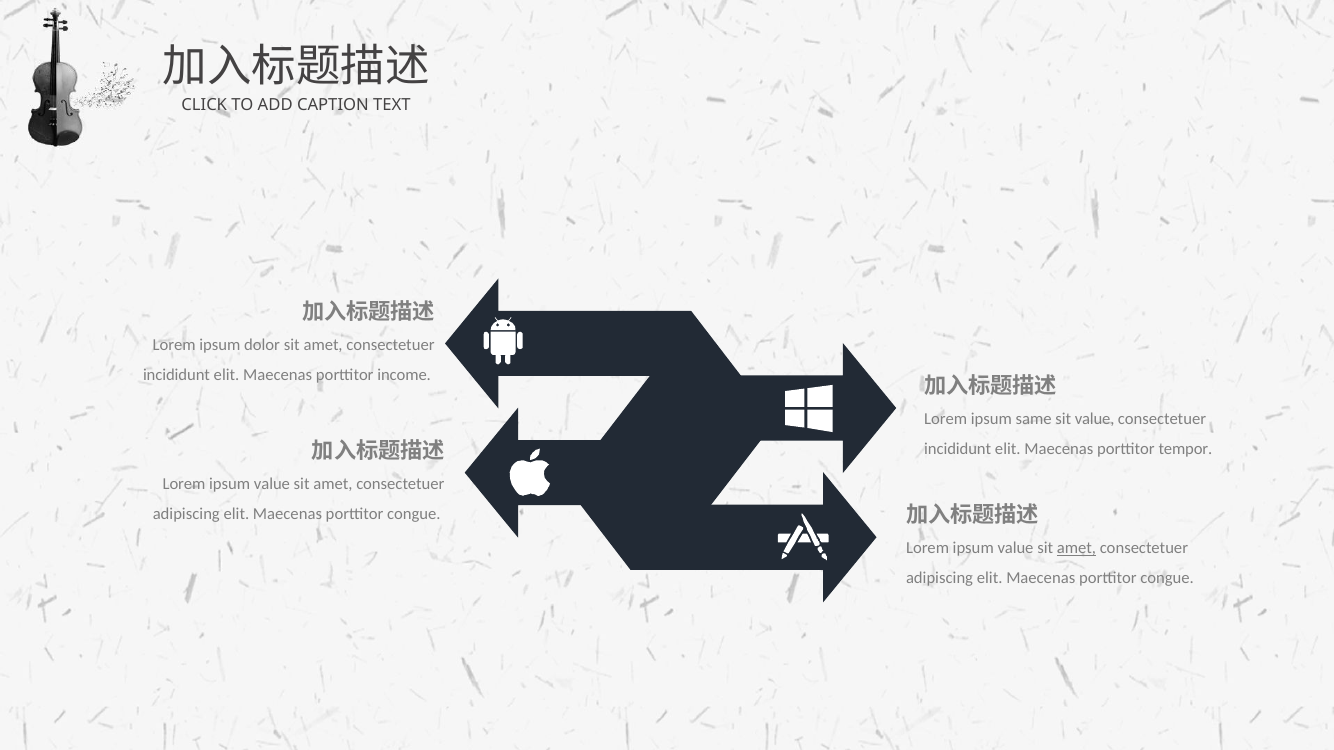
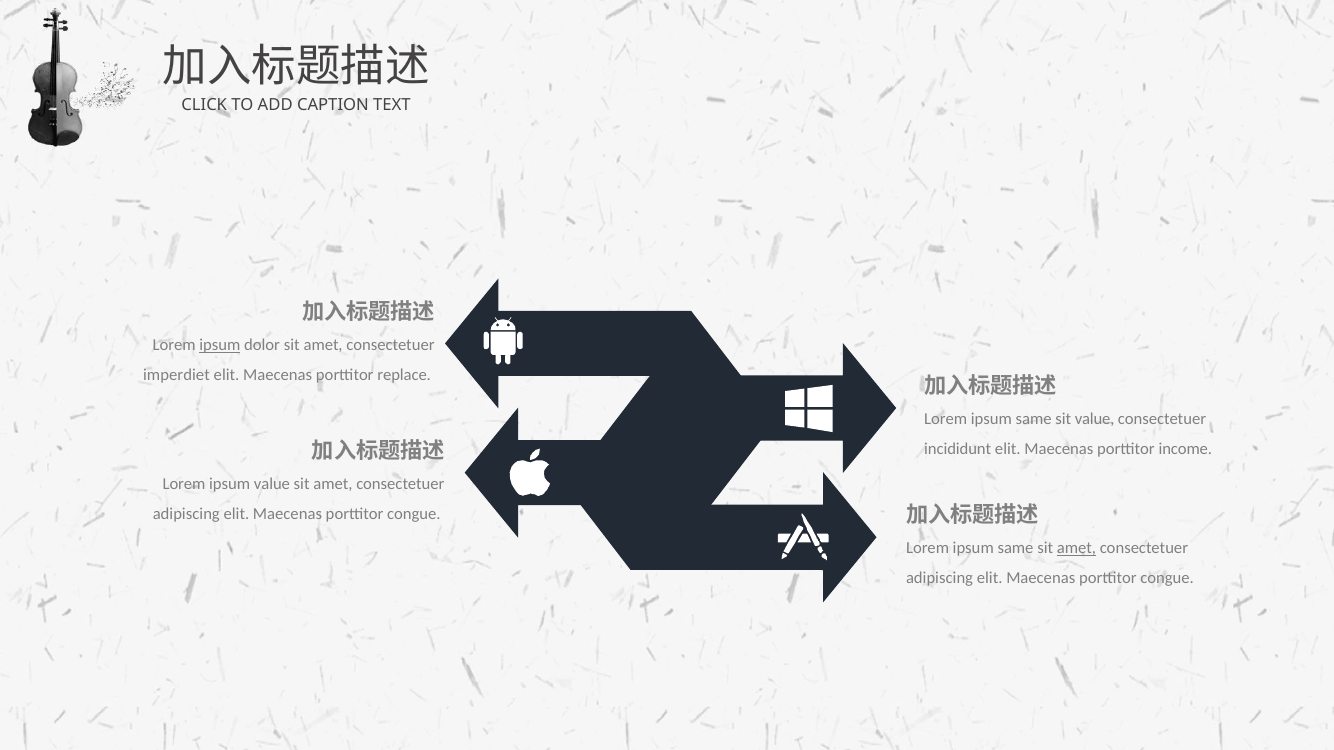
ipsum at (220, 345) underline: none -> present
incididunt at (177, 375): incididunt -> imperdiet
income: income -> replace
tempor: tempor -> income
value at (1016, 548): value -> same
